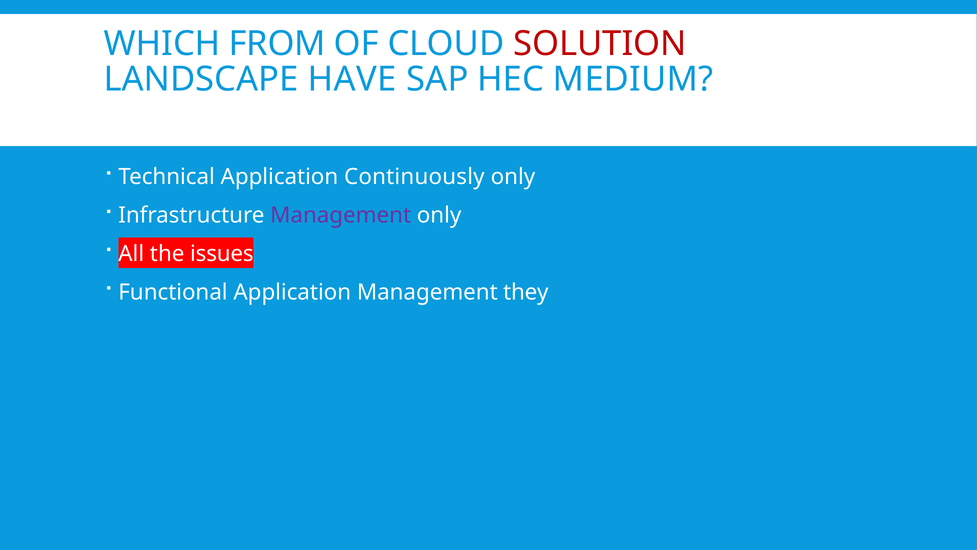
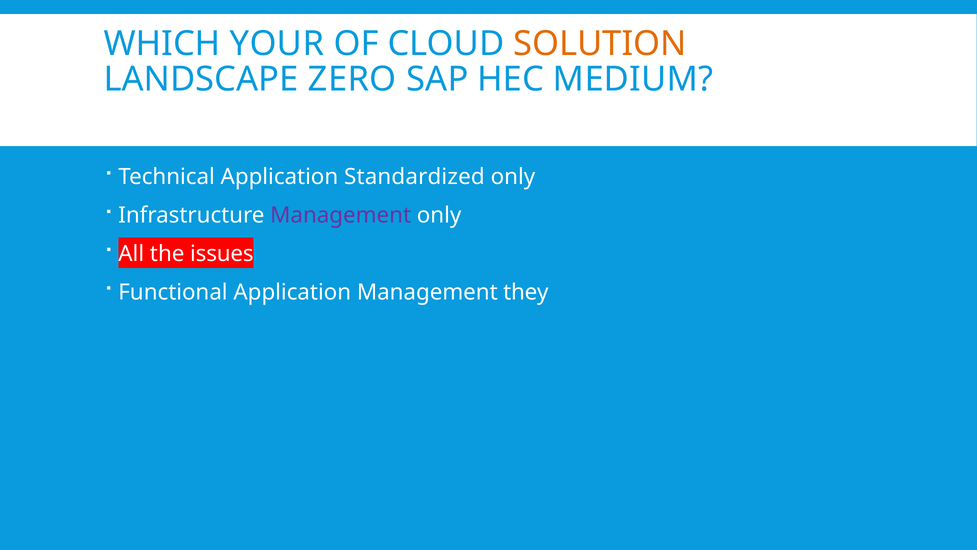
FROM: FROM -> YOUR
SOLUTION colour: red -> orange
HAVE: HAVE -> ZERO
Continuously: Continuously -> Standardized
